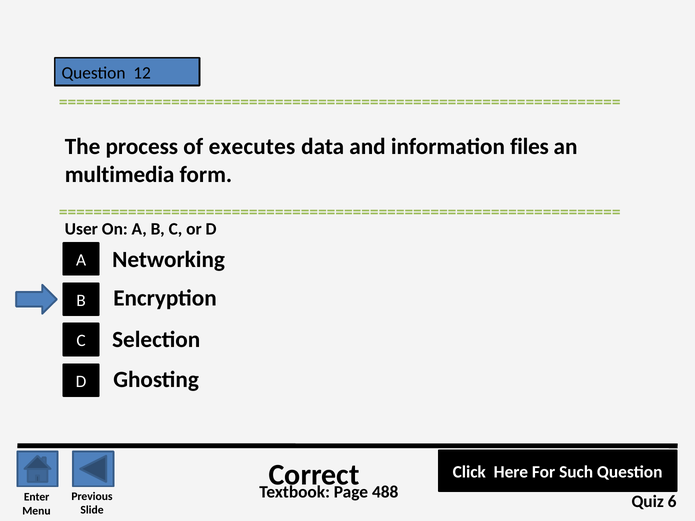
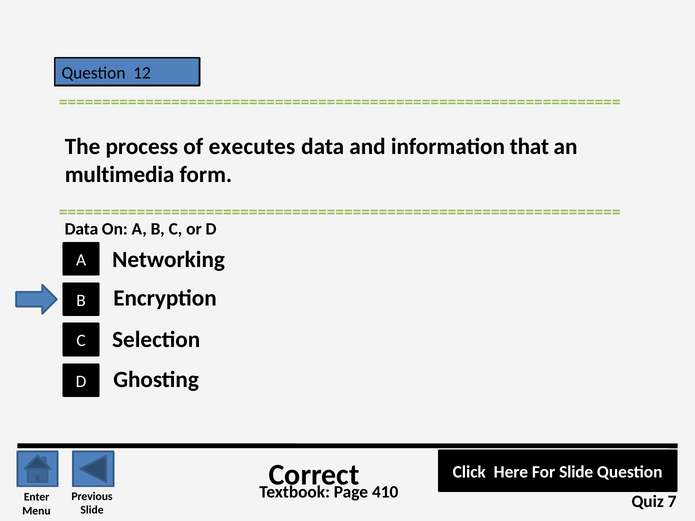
files: files -> that
User at (81, 229): User -> Data
For Such: Such -> Slide
488: 488 -> 410
6: 6 -> 7
